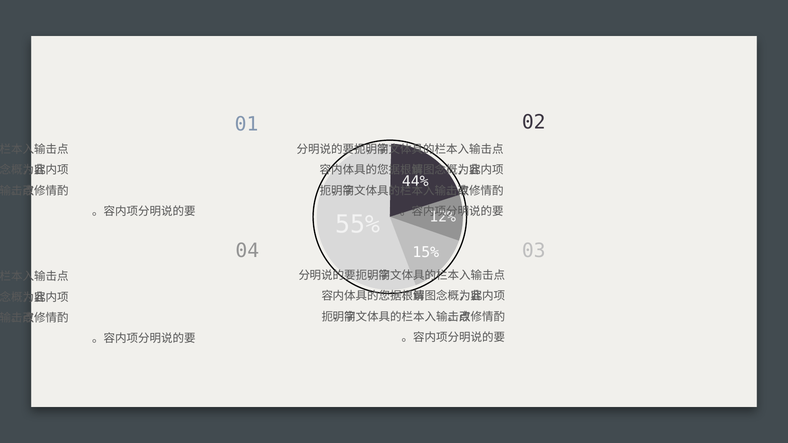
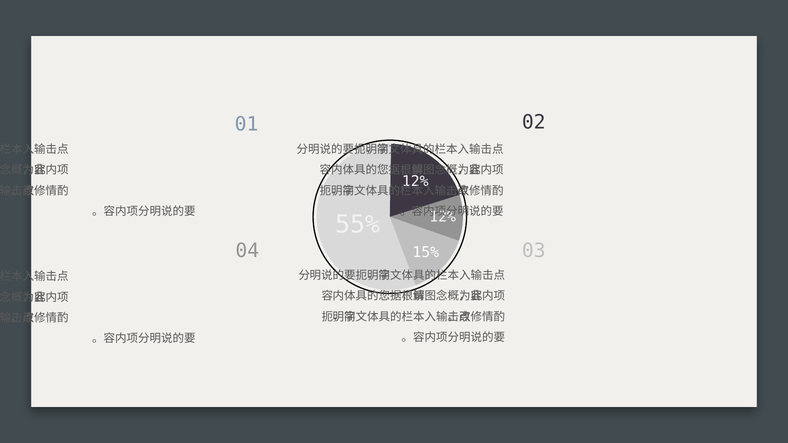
44% at (415, 181): 44% -> 12%
